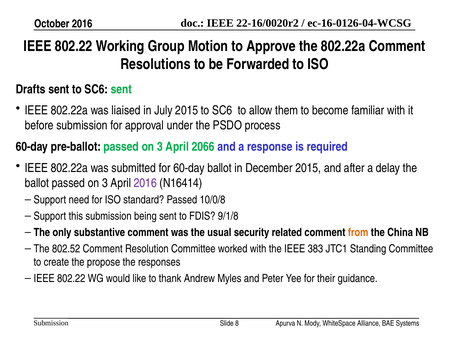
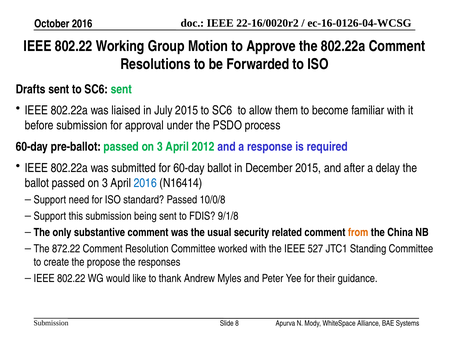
2066: 2066 -> 2012
2016 at (145, 183) colour: purple -> blue
802.52: 802.52 -> 872.22
383: 383 -> 527
